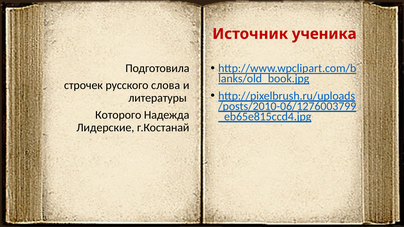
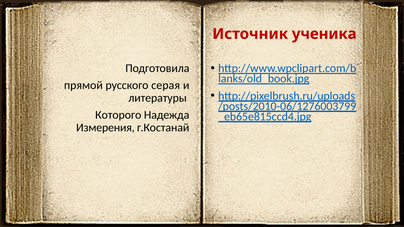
строчек: строчек -> прямой
слова: слова -> серая
Лидерские: Лидерские -> Измерения
